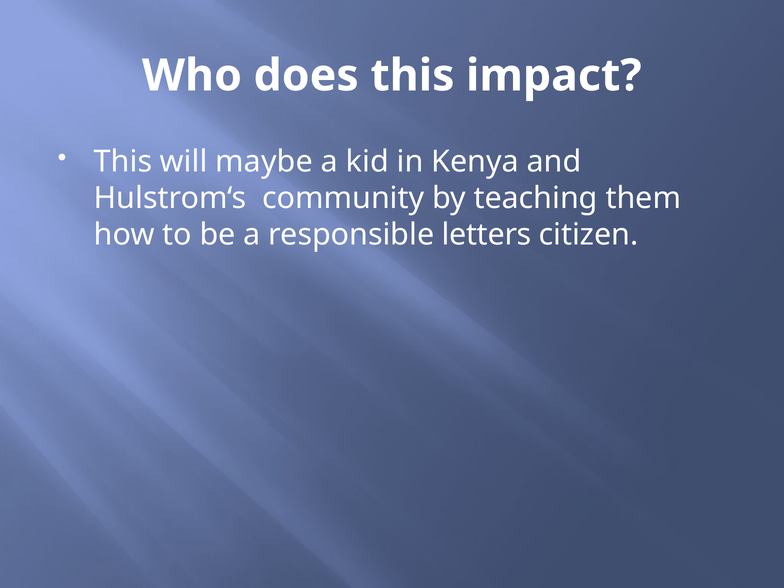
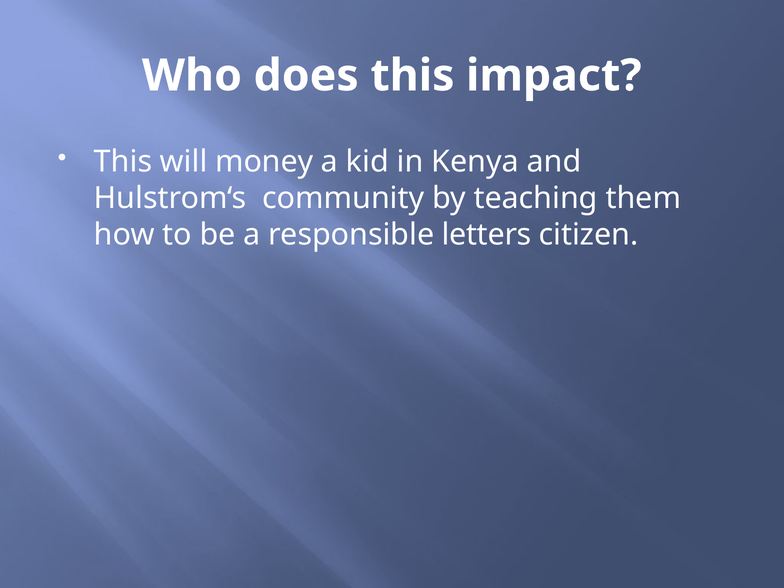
maybe: maybe -> money
